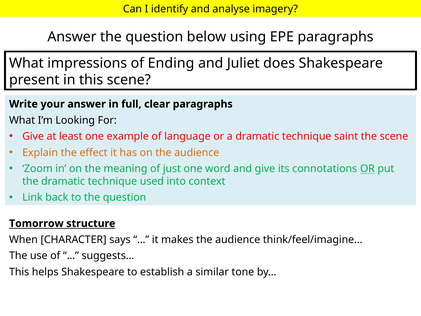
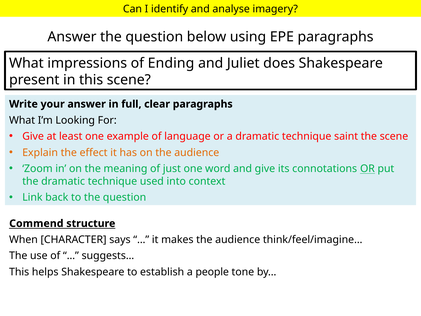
Tomorrow: Tomorrow -> Commend
similar: similar -> people
